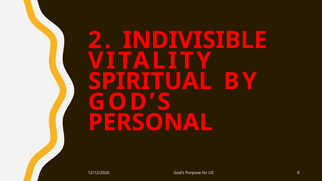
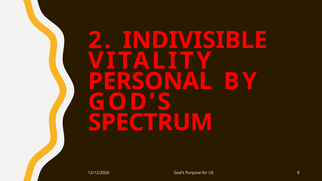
SPIRITUAL: SPIRITUAL -> PERSONAL
PERSONAL: PERSONAL -> SPECTRUM
